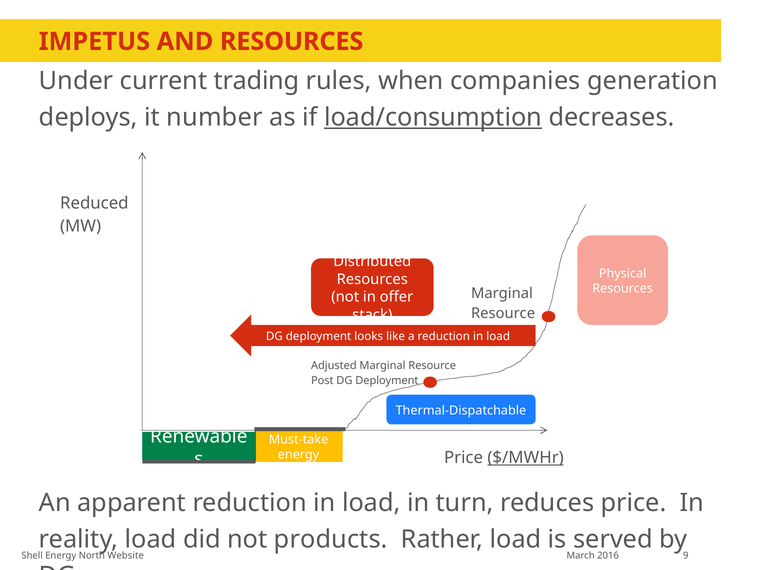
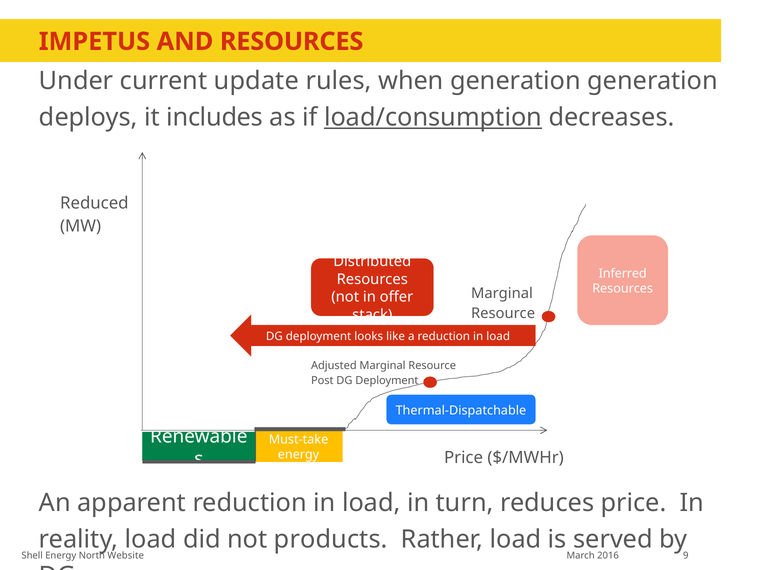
trading: trading -> update
when companies: companies -> generation
number: number -> includes
Physical: Physical -> Inferred
$/MWHr underline: present -> none
